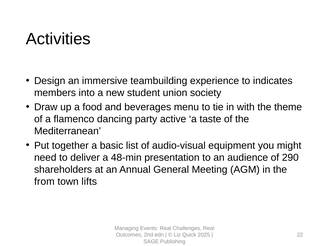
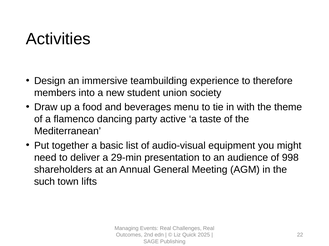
indicates: indicates -> therefore
48-min: 48-min -> 29-min
290: 290 -> 998
from: from -> such
